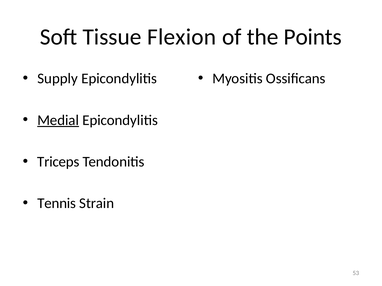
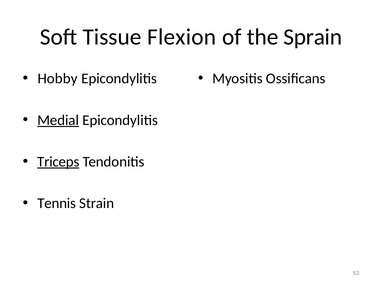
Points: Points -> Sprain
Supply: Supply -> Hobby
Triceps underline: none -> present
